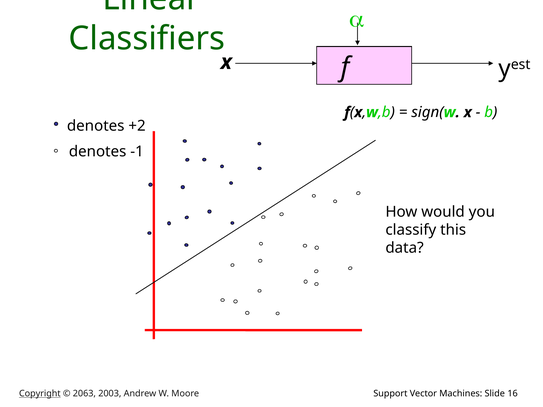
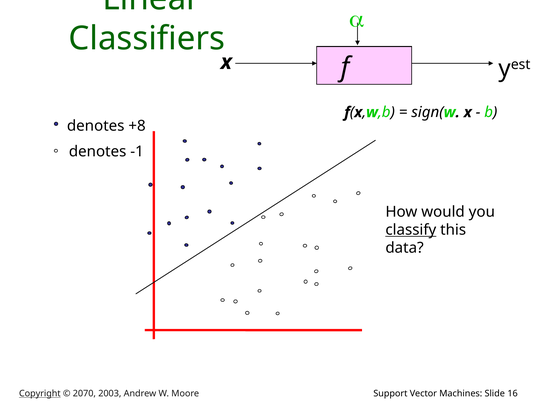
+2: +2 -> +8
classify underline: none -> present
2063: 2063 -> 2070
